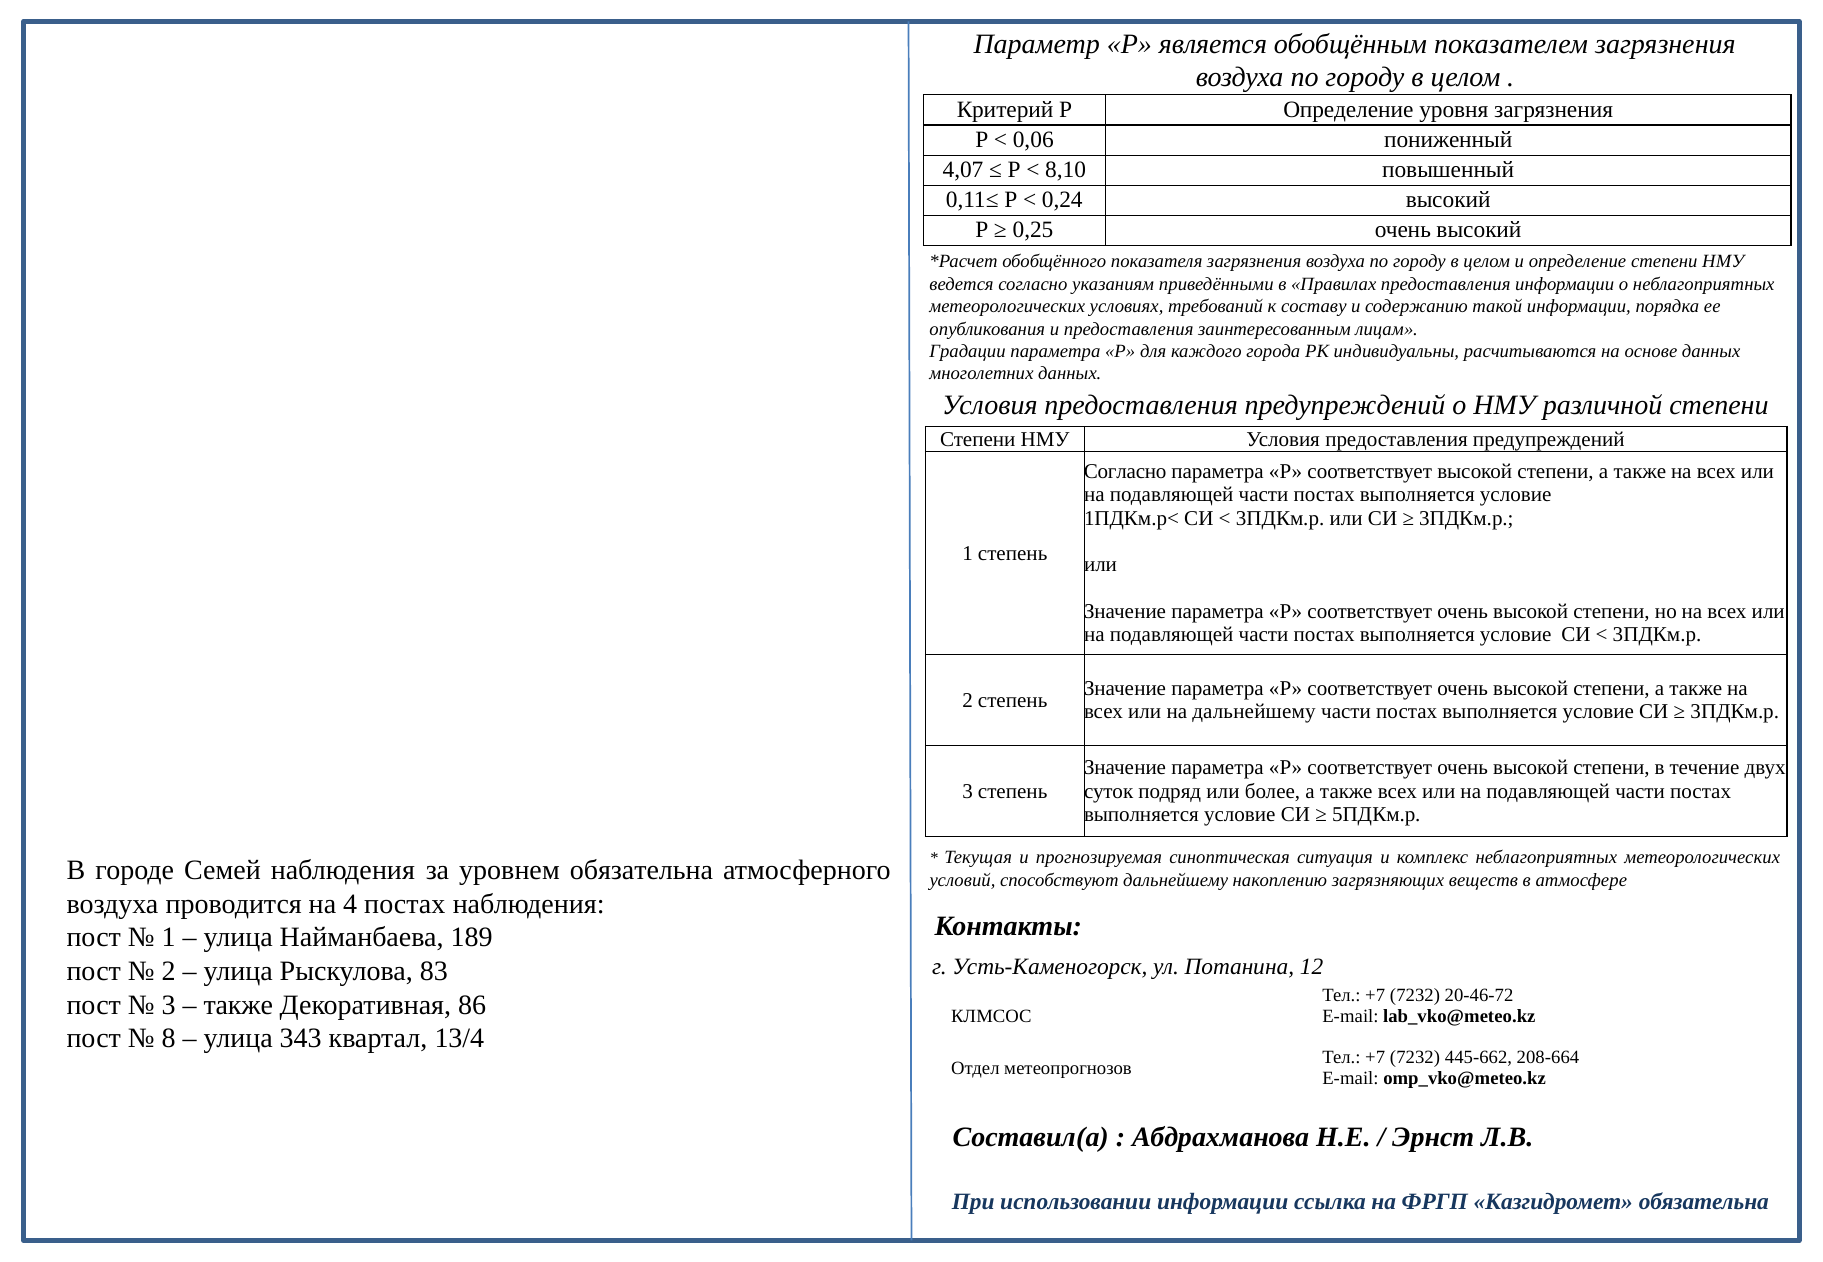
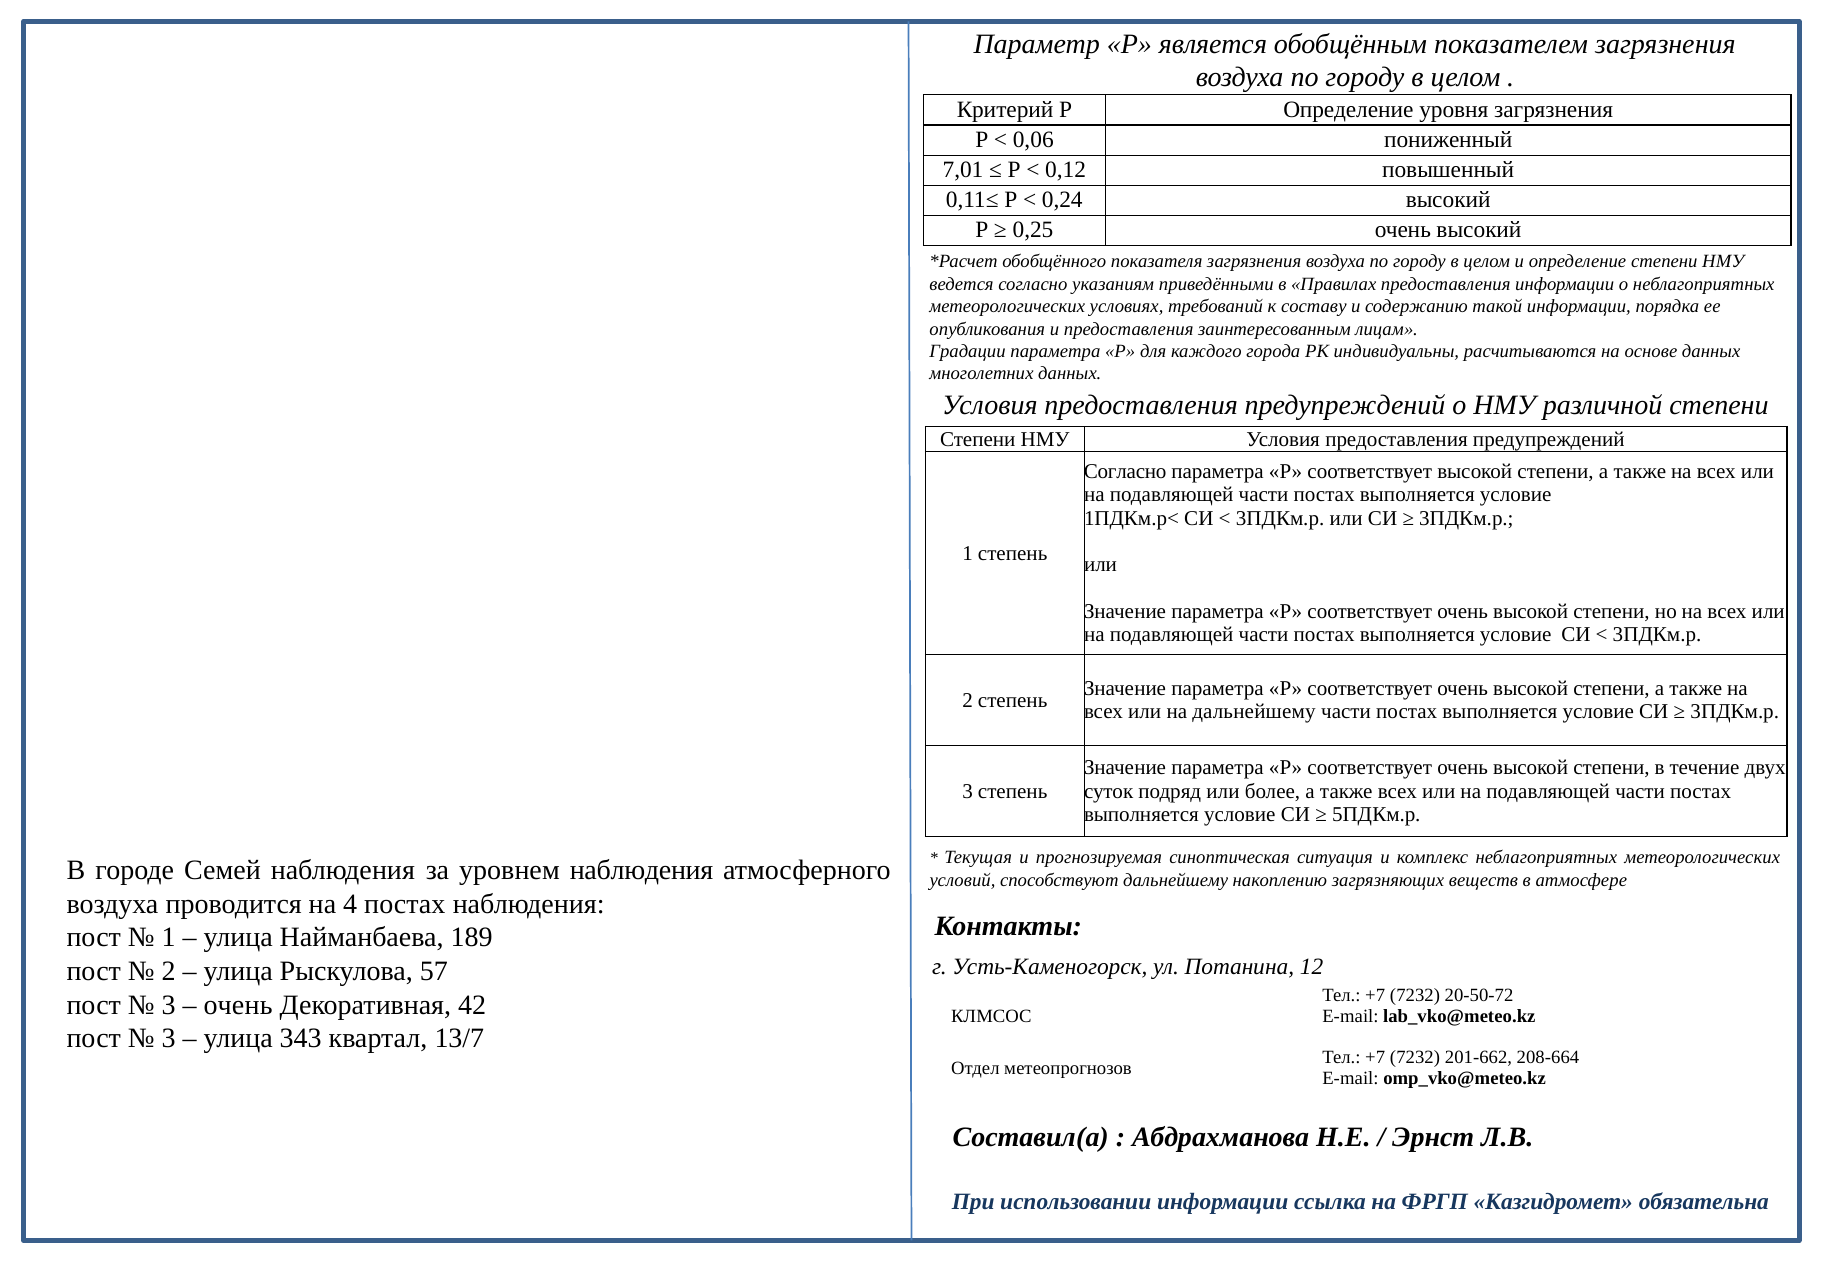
4,07: 4,07 -> 7,01
8,10: 8,10 -> 0,12
уровнем обязательна: обязательна -> наблюдения
83: 83 -> 57
20-46-72: 20-46-72 -> 20-50-72
также at (238, 1005): также -> очень
86: 86 -> 42
8 at (169, 1039): 8 -> 3
13/4: 13/4 -> 13/7
445-662: 445-662 -> 201-662
